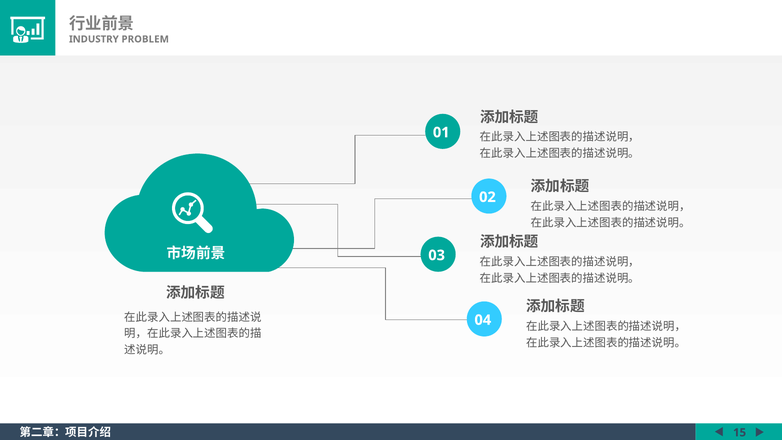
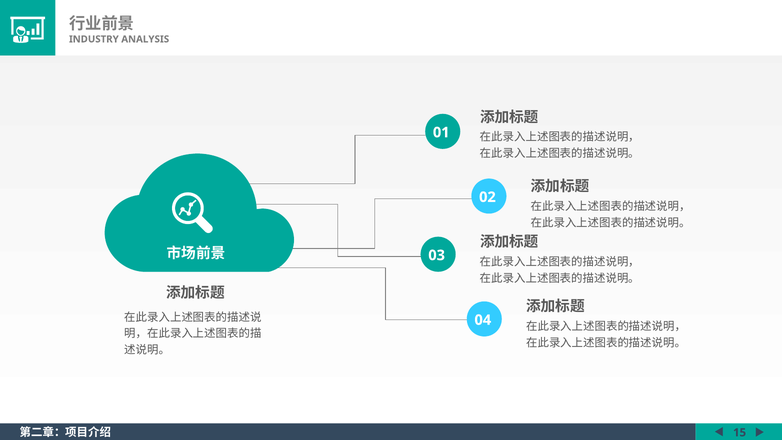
PROBLEM: PROBLEM -> ANALYSIS
